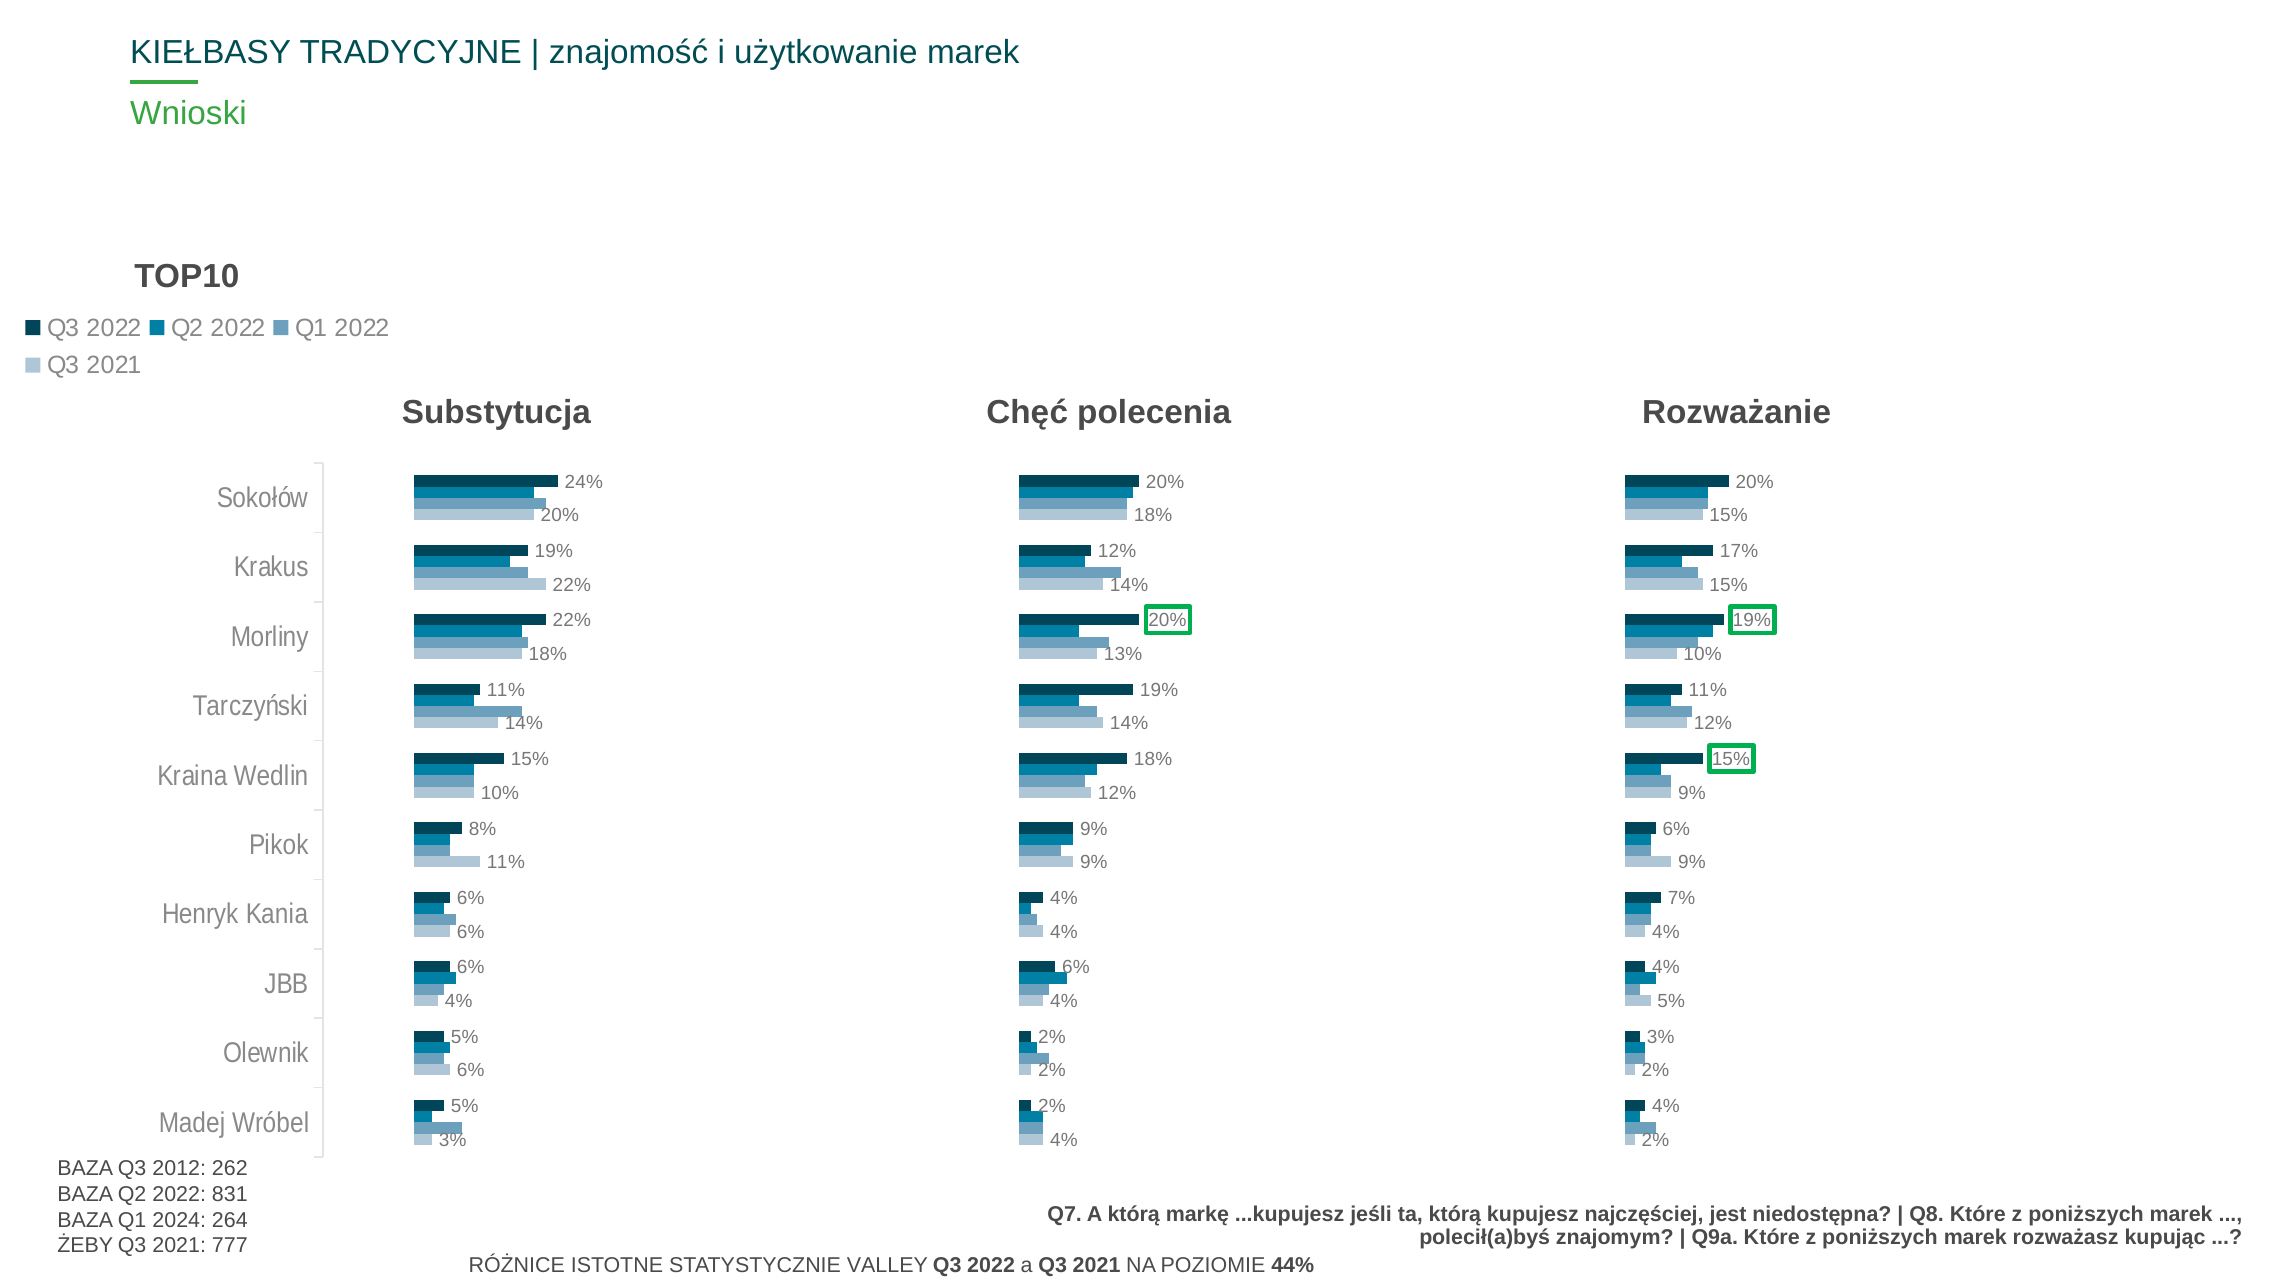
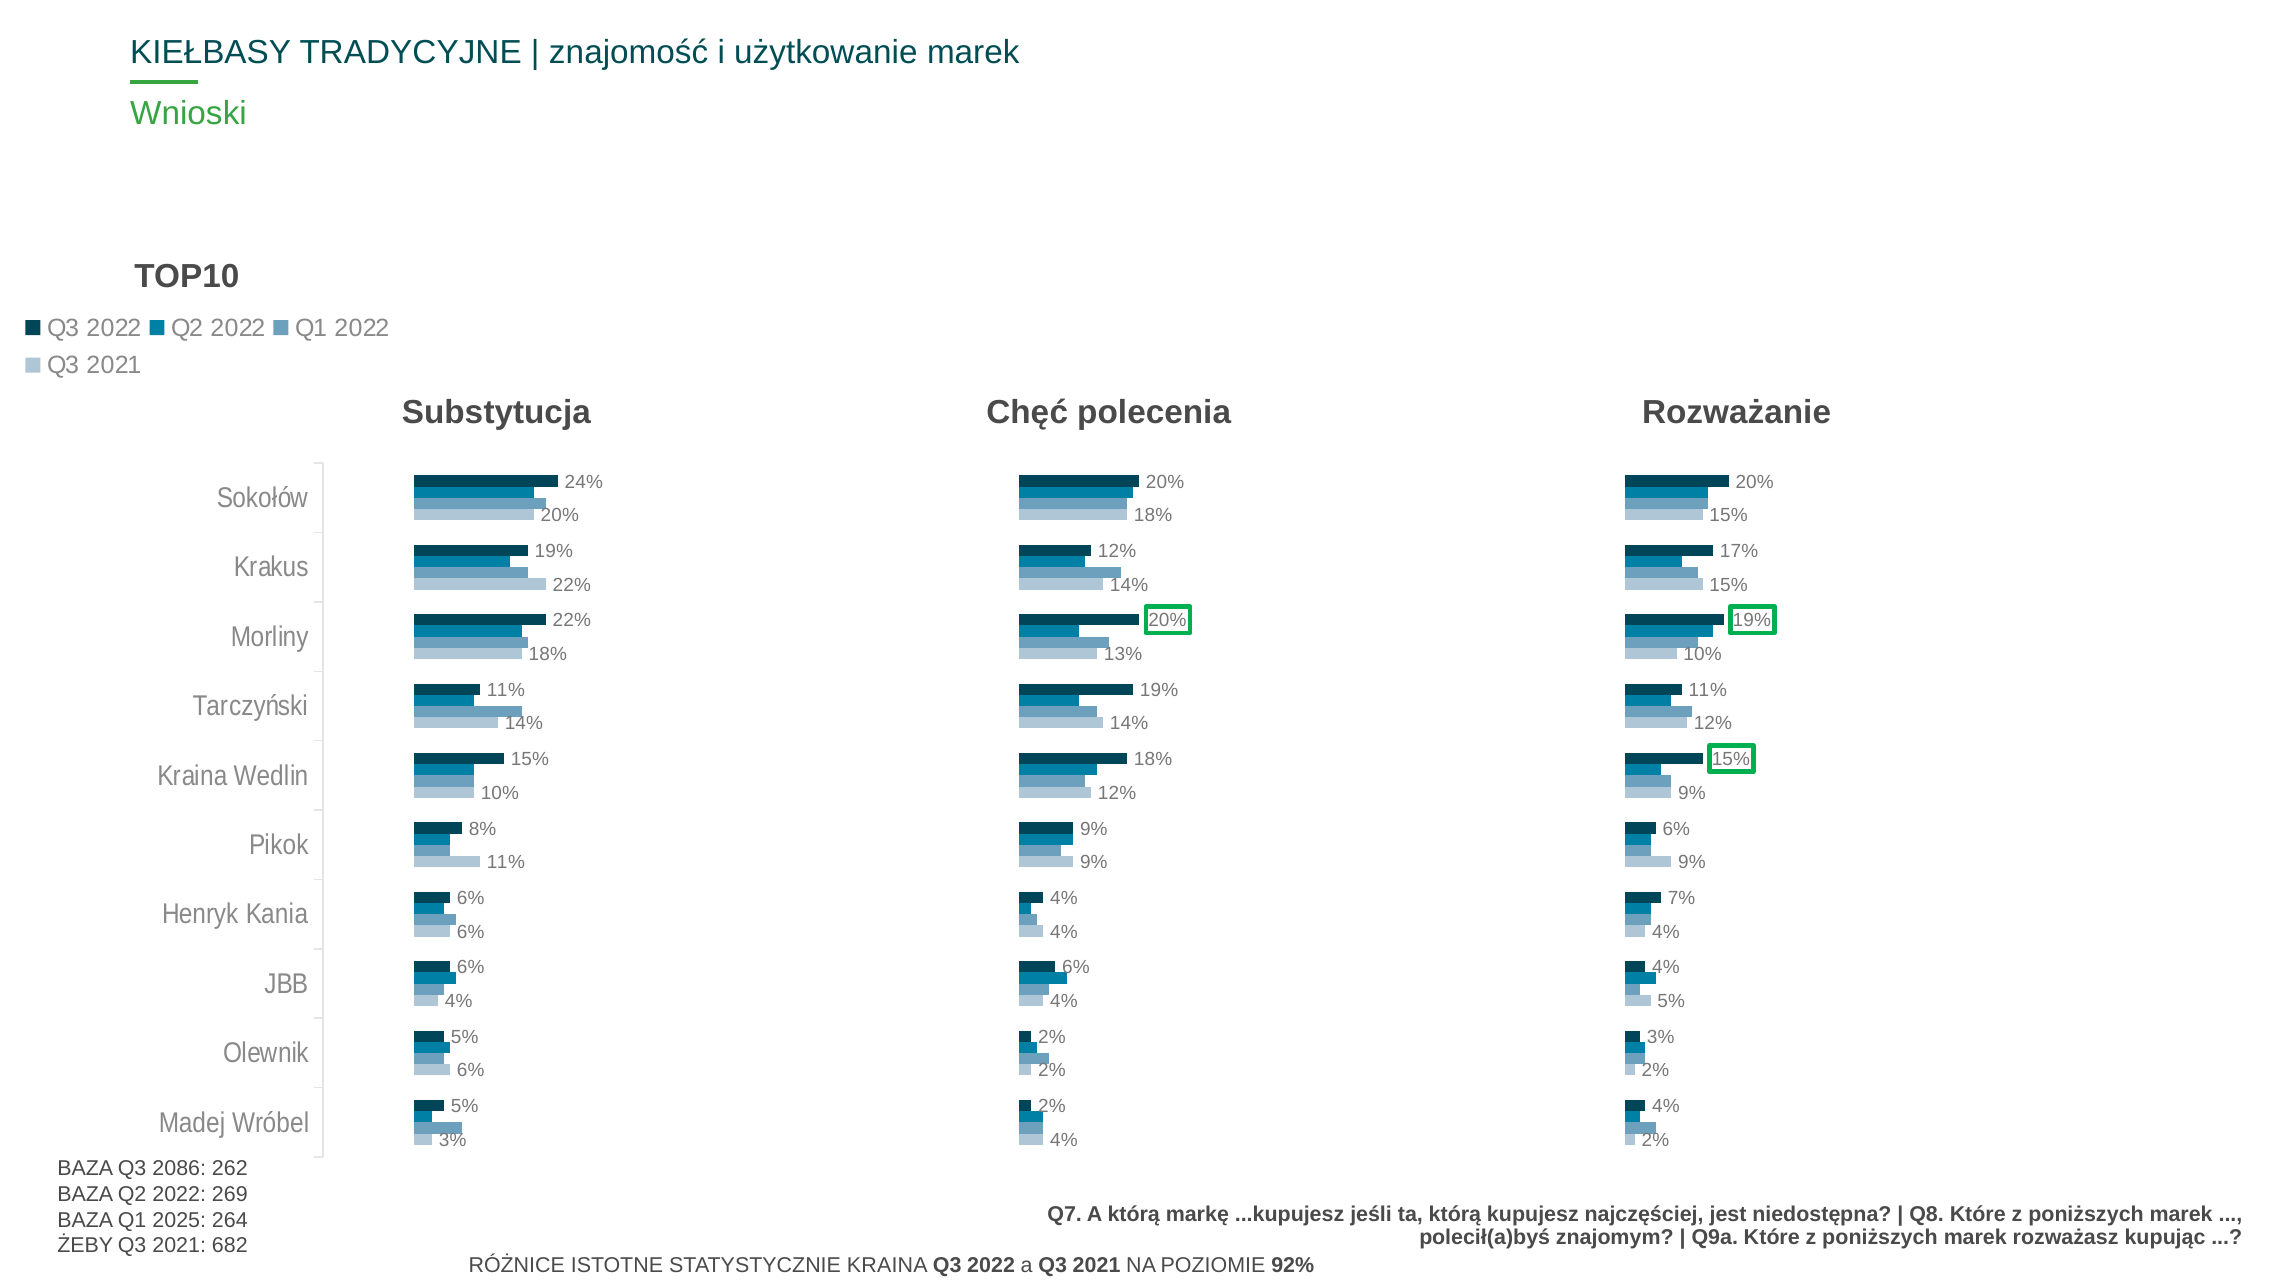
2012: 2012 -> 2086
831: 831 -> 269
2024: 2024 -> 2025
777: 777 -> 682
STATYSTYCZNIE VALLEY: VALLEY -> KRAINA
44%: 44% -> 92%
